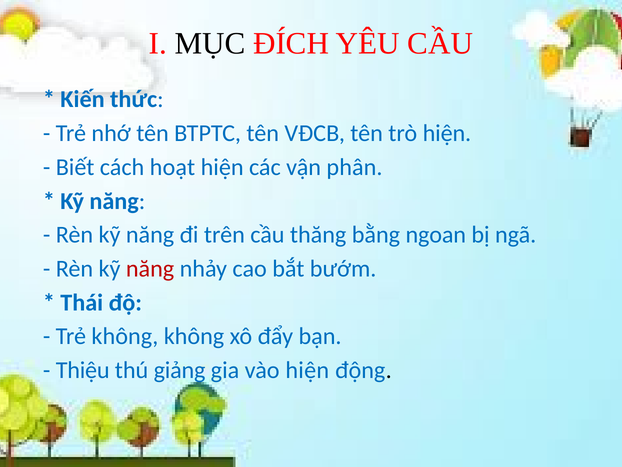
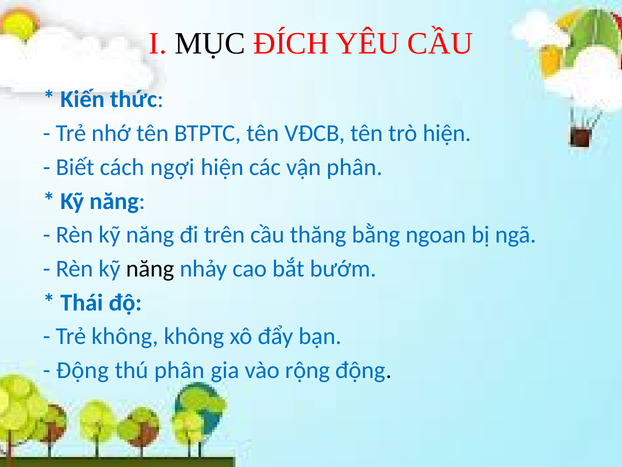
hoạt: hoạt -> ngợi
năng at (150, 268) colour: red -> black
Thiệu at (83, 370): Thiệu -> Động
thú giảng: giảng -> phân
vào hiện: hiện -> rộng
